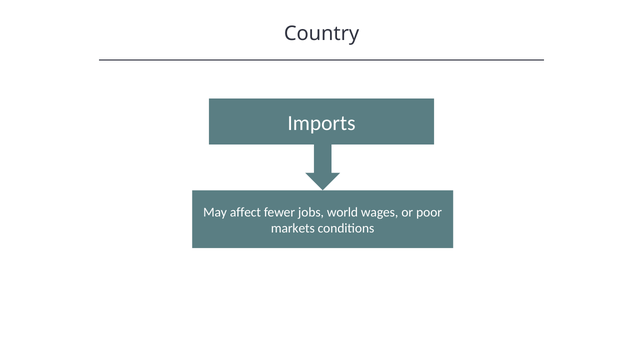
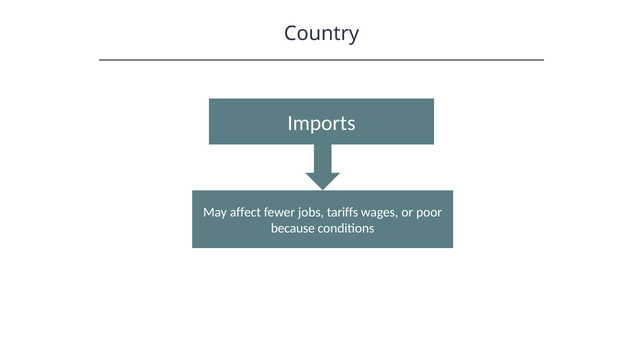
world: world -> tariffs
markets: markets -> because
